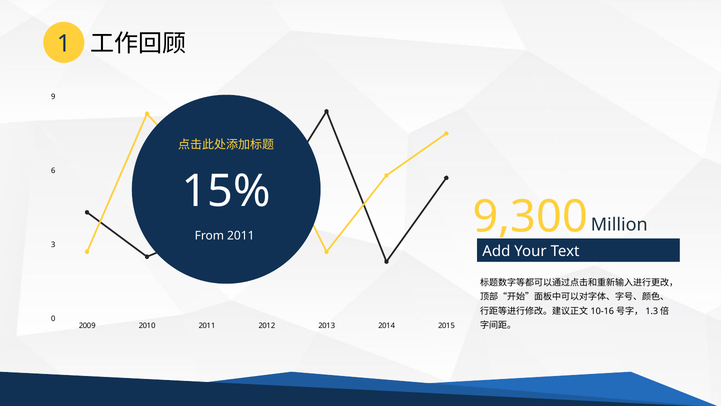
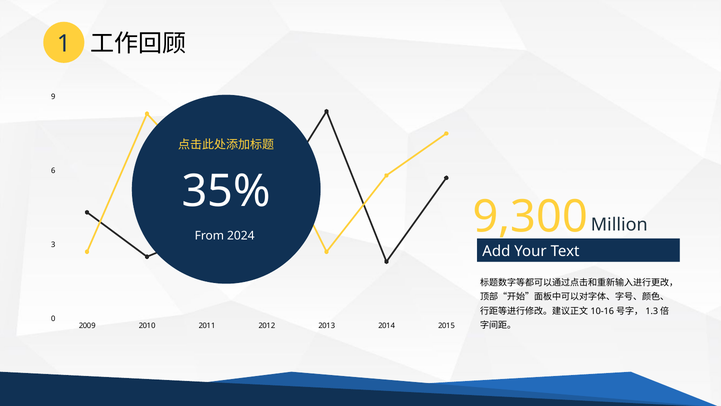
15%: 15% -> 35%
From 2011: 2011 -> 2024
